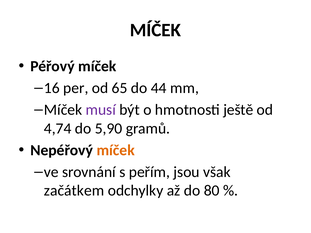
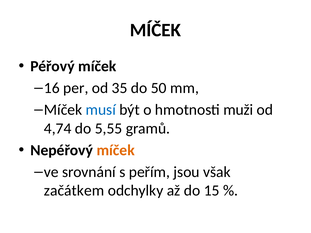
65: 65 -> 35
44: 44 -> 50
musí colour: purple -> blue
ještě: ještě -> muži
5,90: 5,90 -> 5,55
80: 80 -> 15
